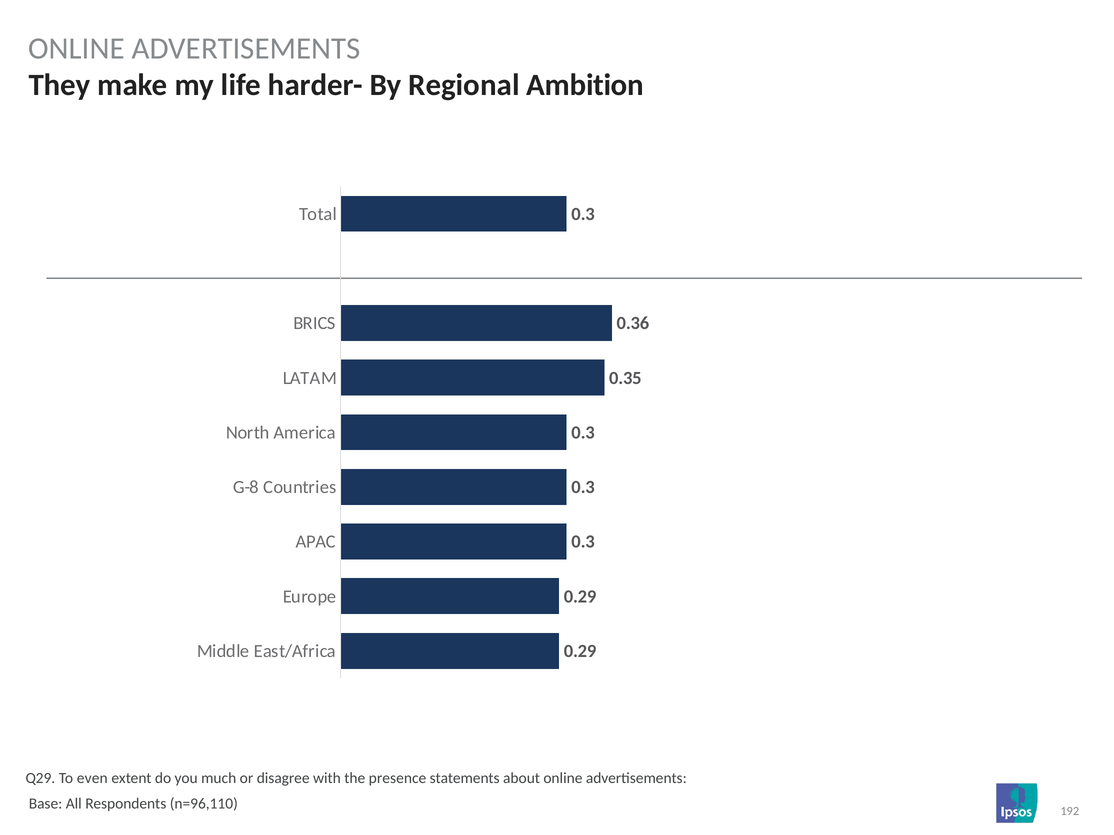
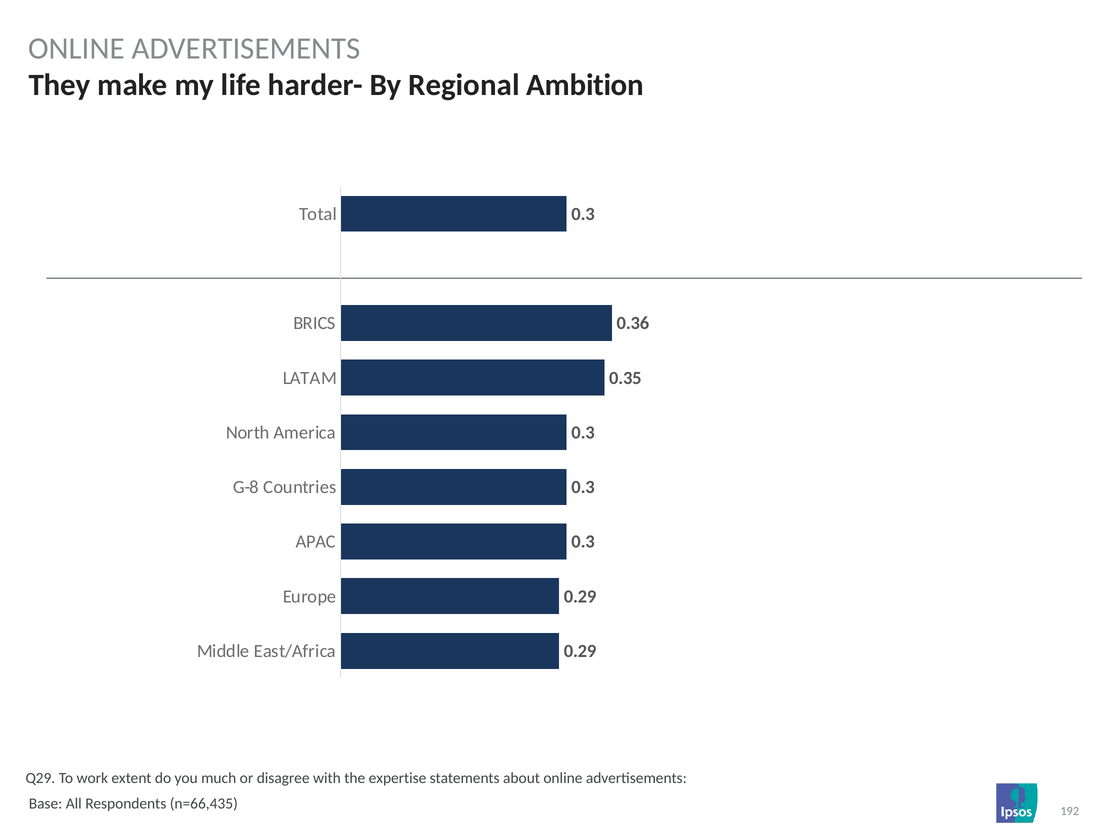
even: even -> work
presence: presence -> expertise
n=96,110: n=96,110 -> n=66,435
